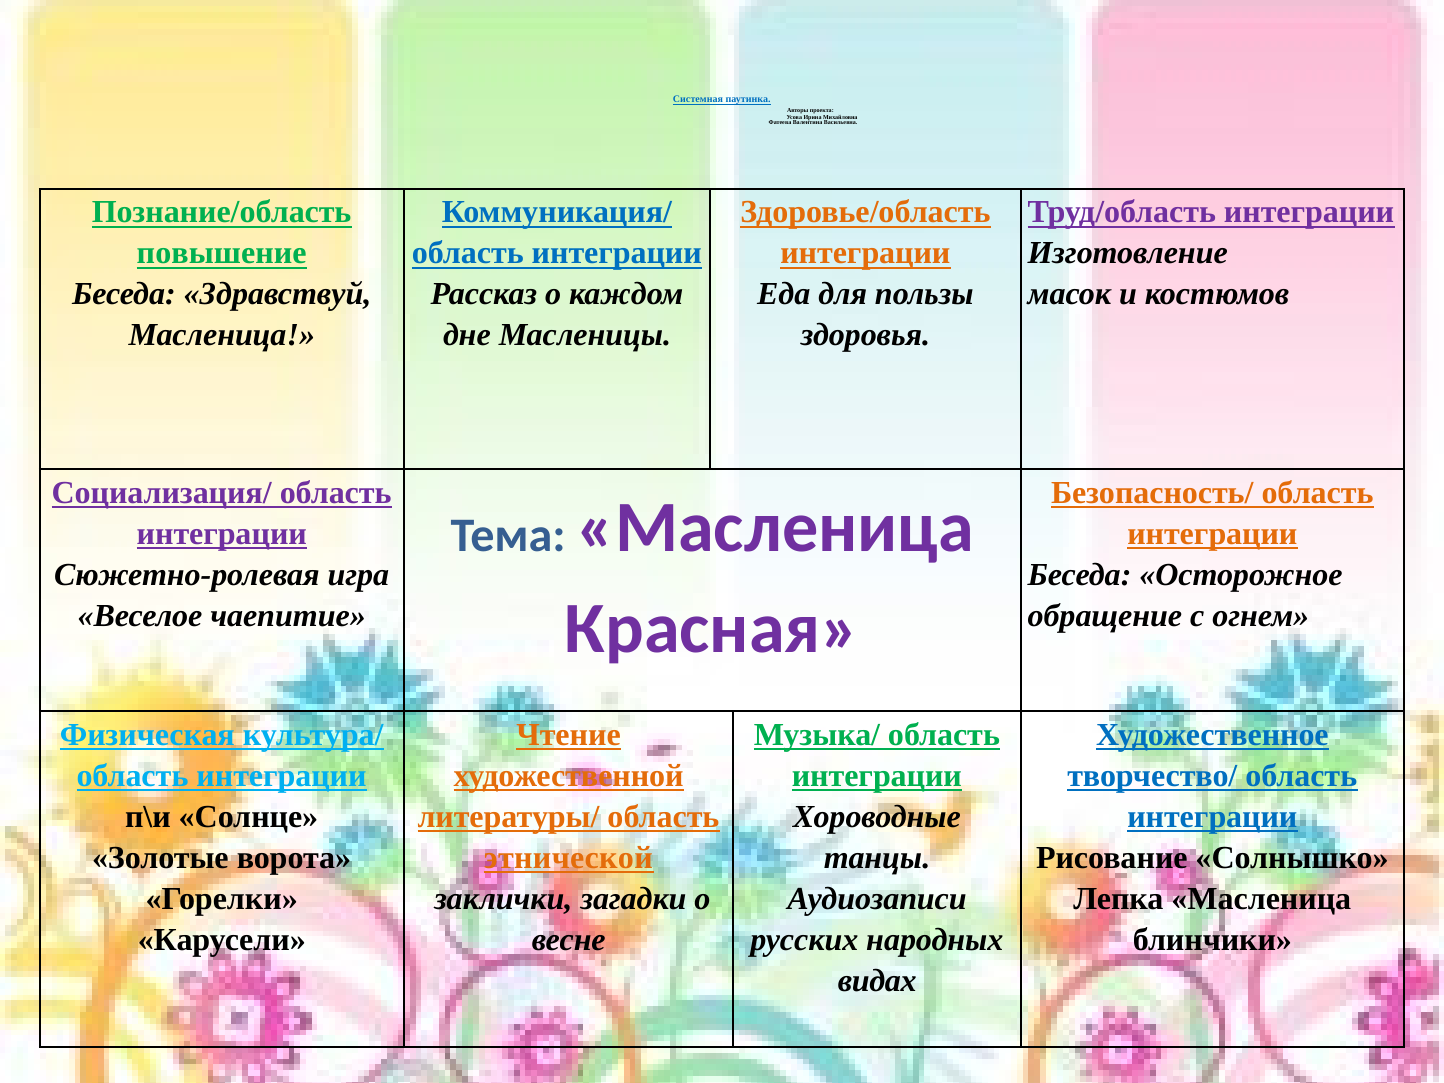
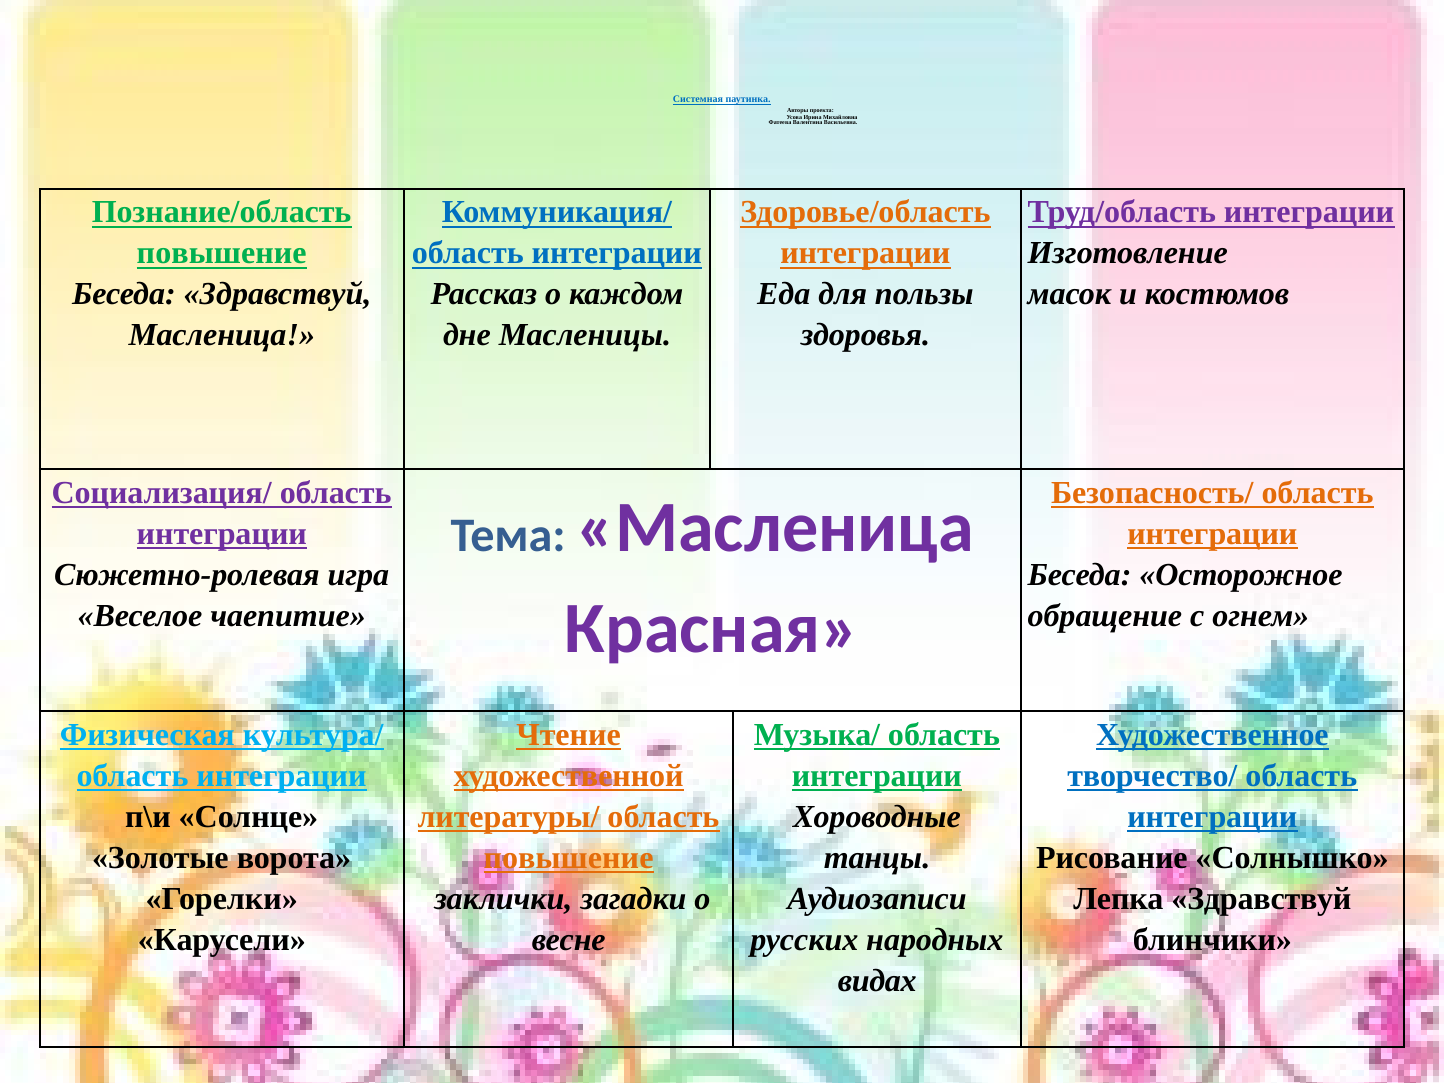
этнической at (568, 858): этнической -> повышение
Лепка Масленица: Масленица -> Здравствуй
